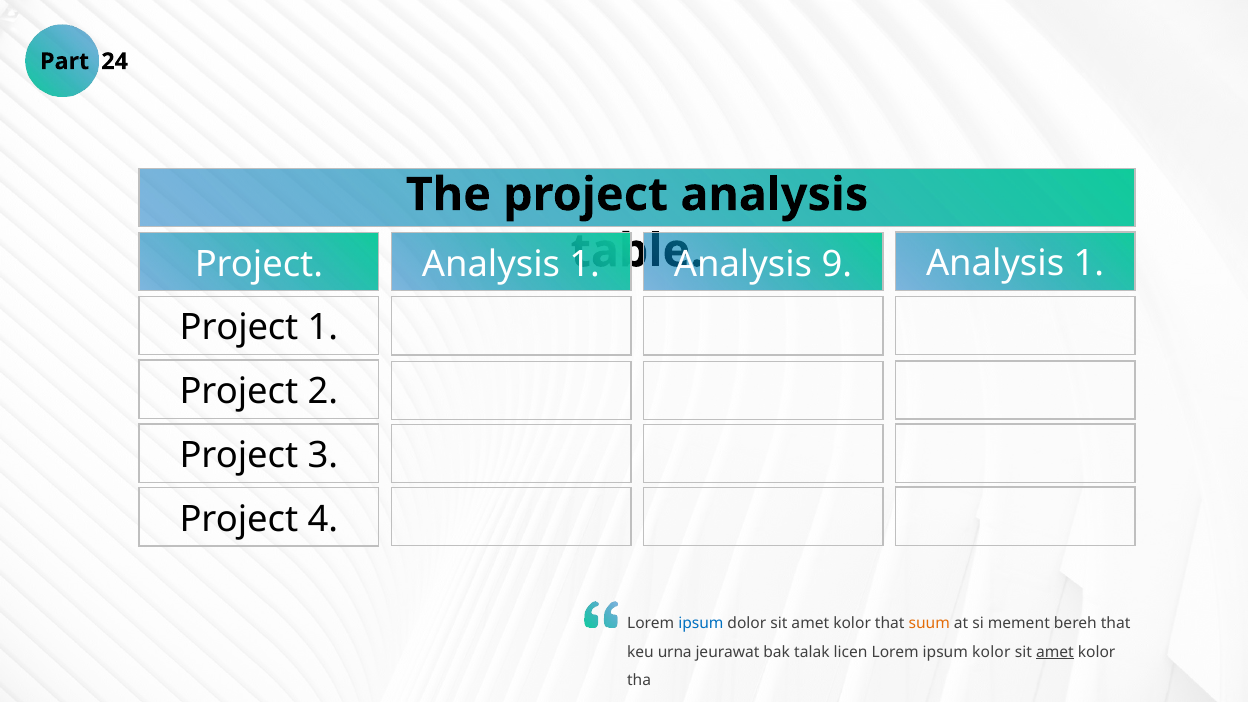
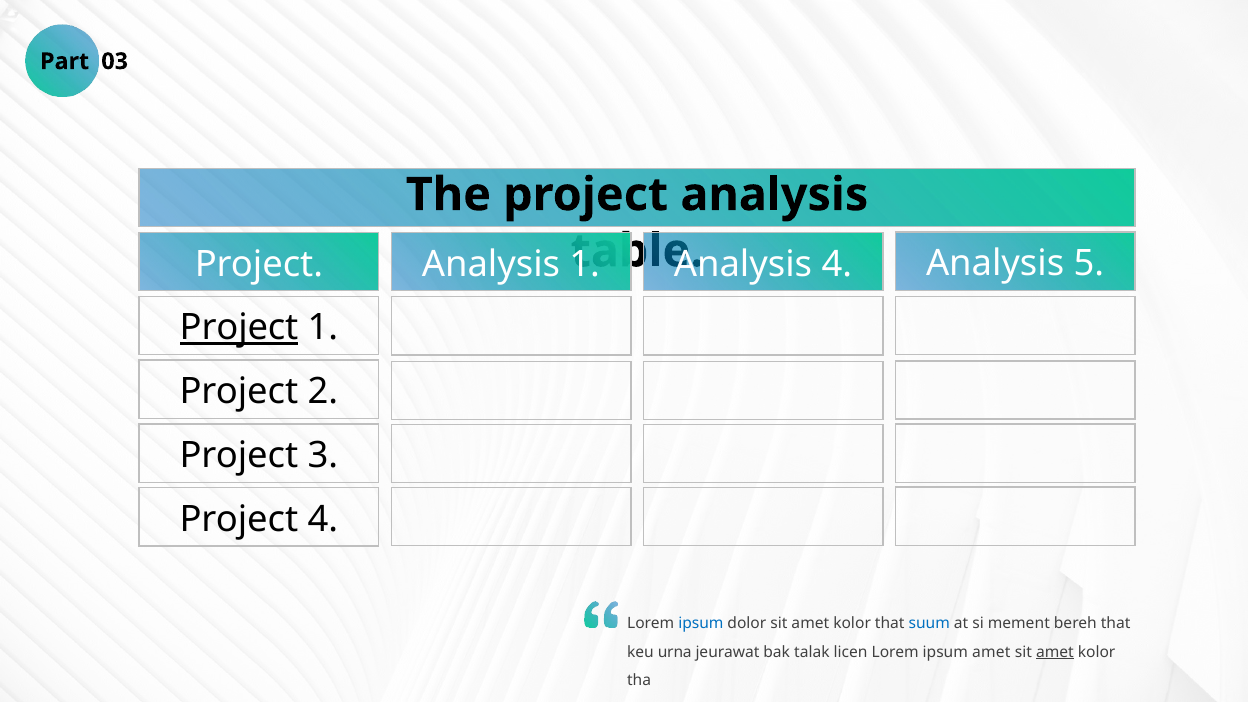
24: 24 -> 03
Analysis 9: 9 -> 4
1 at (1089, 264): 1 -> 5
Project at (239, 328) underline: none -> present
suum colour: orange -> blue
ipsum kolor: kolor -> amet
